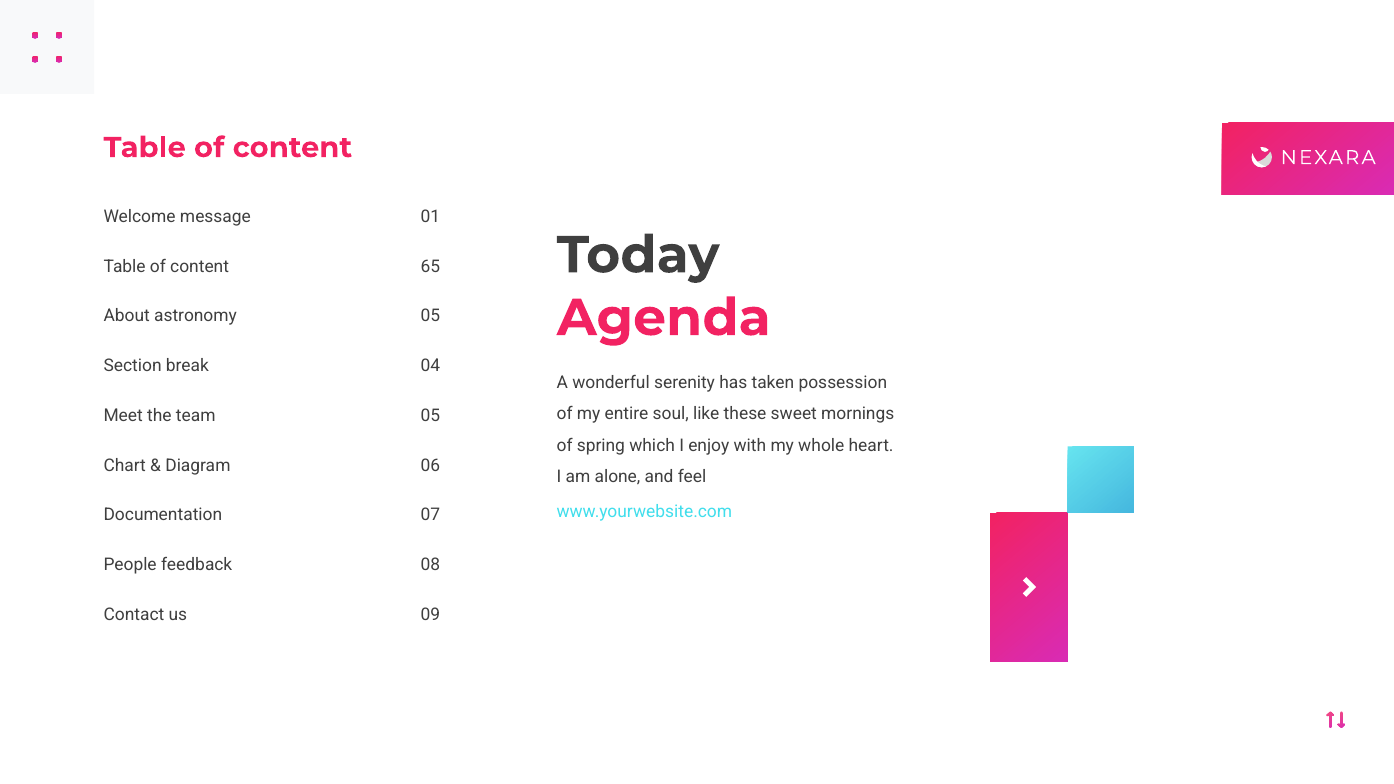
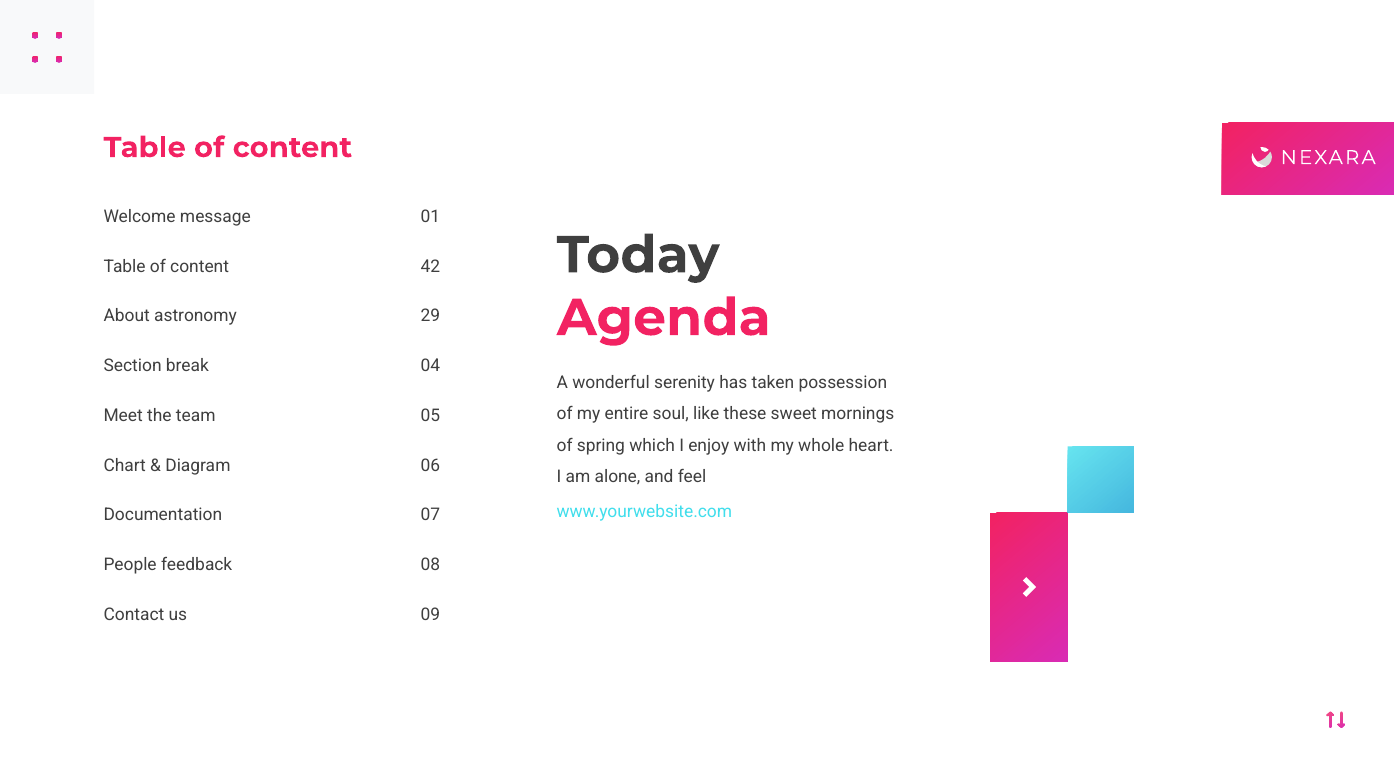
65: 65 -> 42
astronomy 05: 05 -> 29
